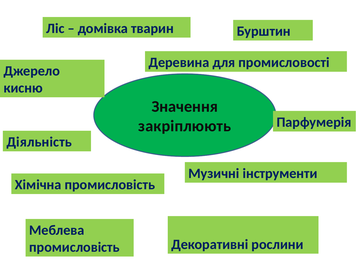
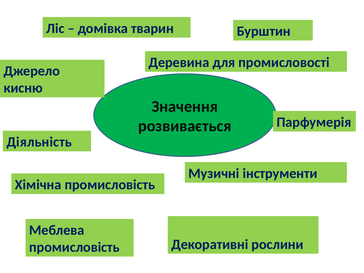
закріплюють: закріплюють -> розвивається
